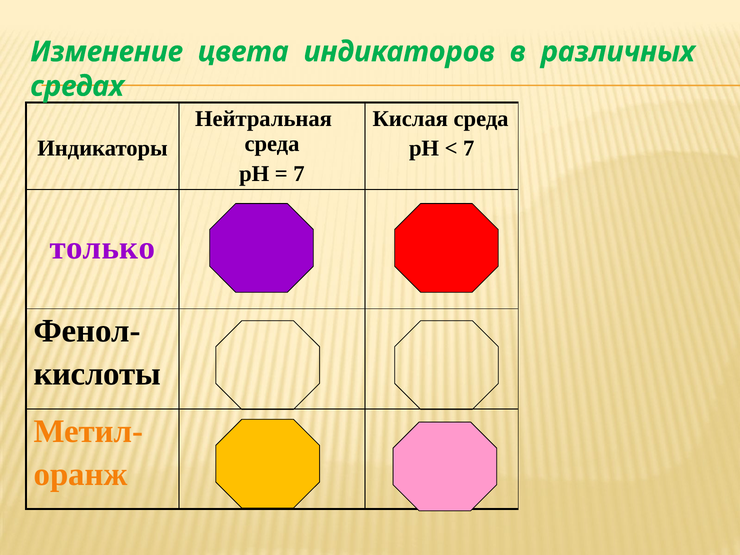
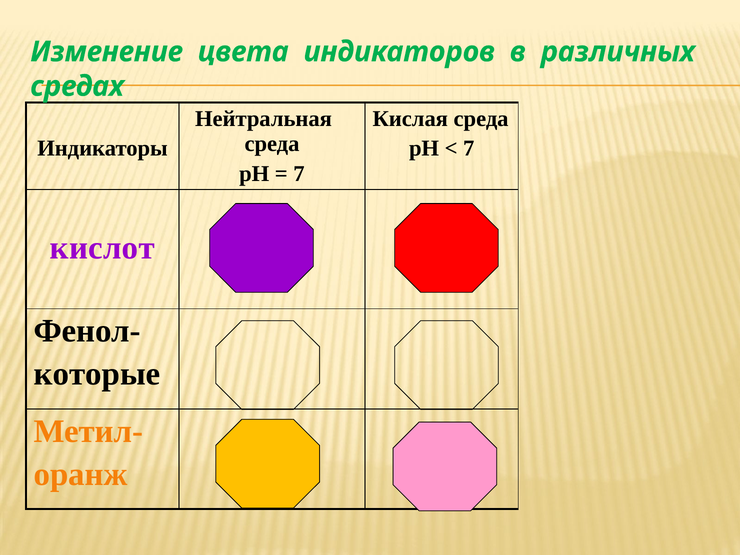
только: только -> кислот
кислоты: кислоты -> которые
